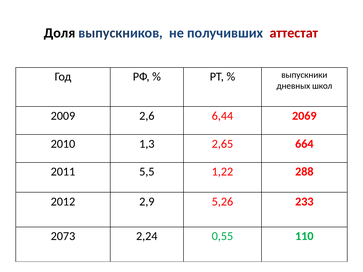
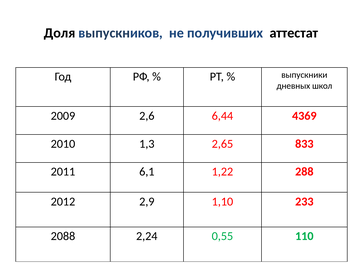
аттестат colour: red -> black
2069: 2069 -> 4369
664: 664 -> 833
5,5: 5,5 -> 6,1
5,26: 5,26 -> 1,10
2073: 2073 -> 2088
